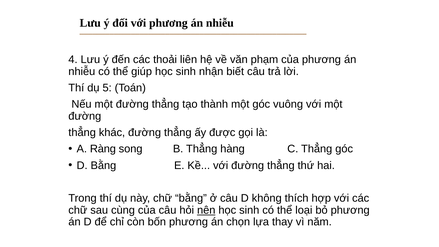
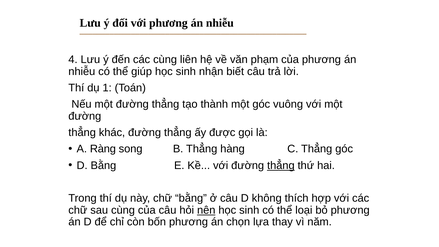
các thoải: thoải -> cùng
5: 5 -> 1
thẳng at (281, 165) underline: none -> present
